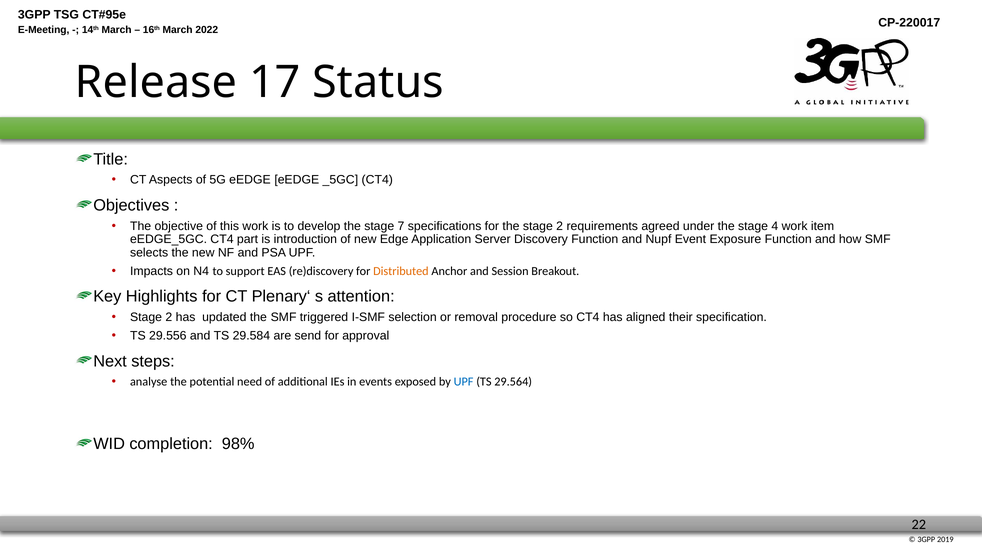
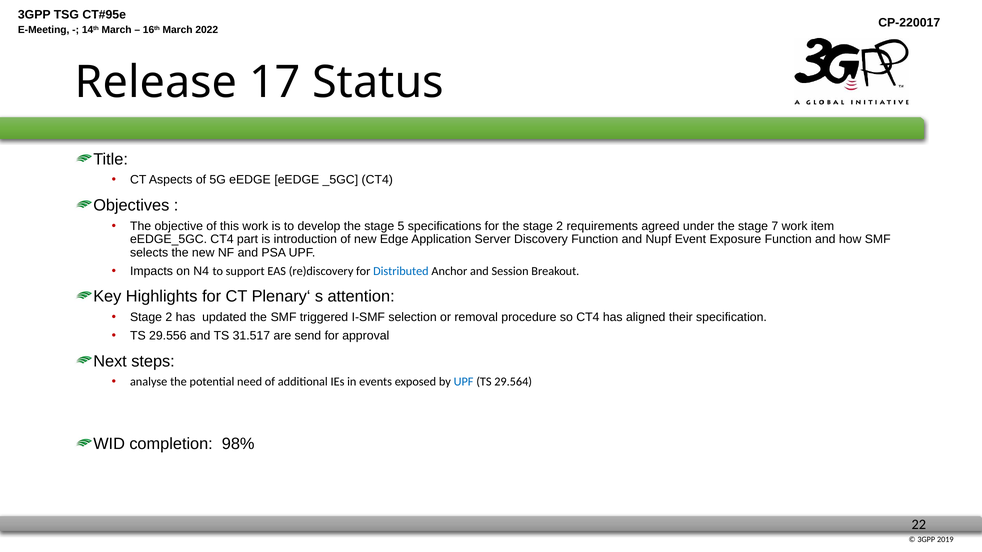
7: 7 -> 5
4: 4 -> 7
Distributed colour: orange -> blue
29.584: 29.584 -> 31.517
